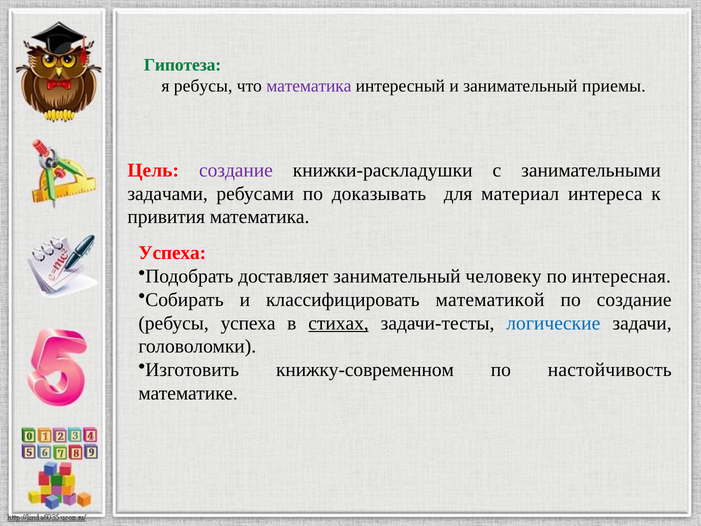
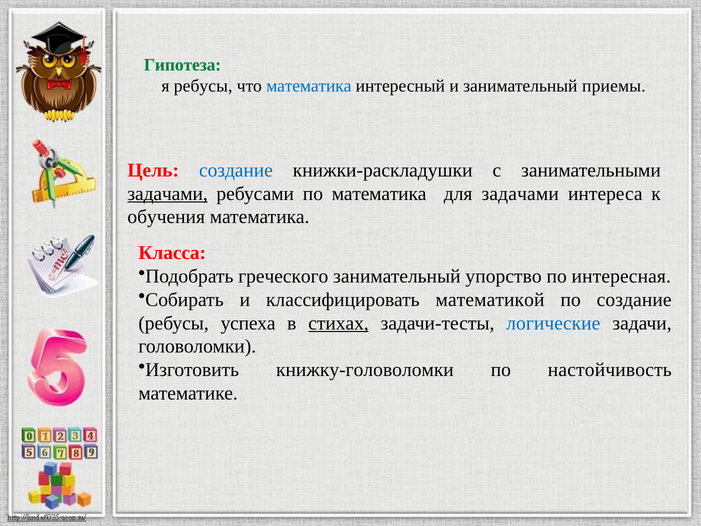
математика at (309, 86) colour: purple -> blue
создание at (236, 170) colour: purple -> blue
задачами at (168, 194) underline: none -> present
по доказывать: доказывать -> математика
для материал: материал -> задачами
привития: привития -> обучения
Успеха at (172, 253): Успеха -> Класса
доставляет: доставляет -> греческого
человеку: человеку -> упорство
книжку-современном: книжку-современном -> книжку-головоломки
